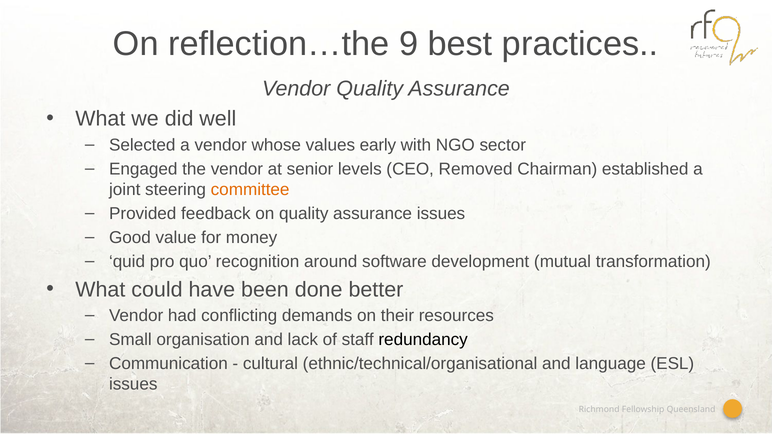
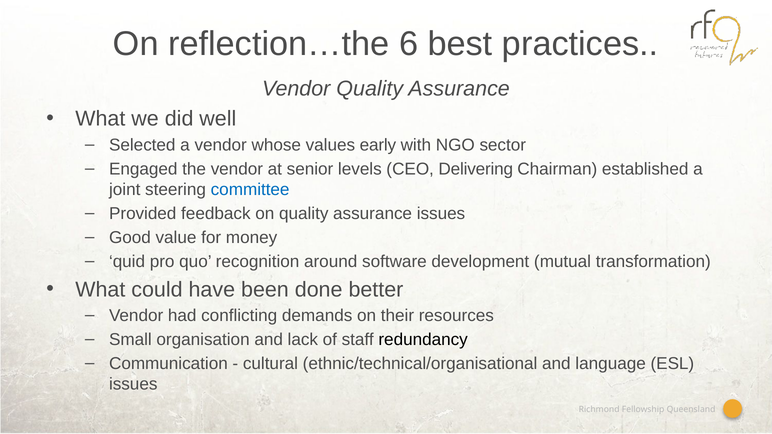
9: 9 -> 6
Removed: Removed -> Delivering
committee colour: orange -> blue
